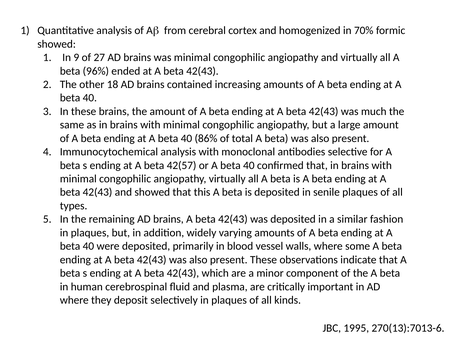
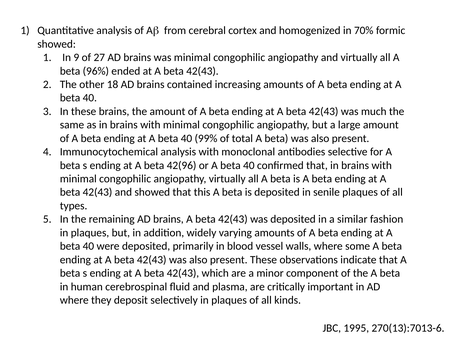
86%: 86% -> 99%
42(57: 42(57 -> 42(96
